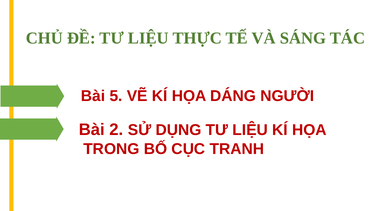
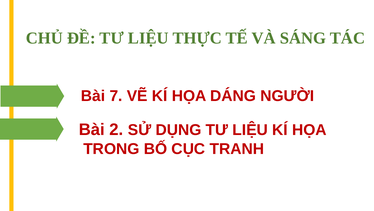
5: 5 -> 7
